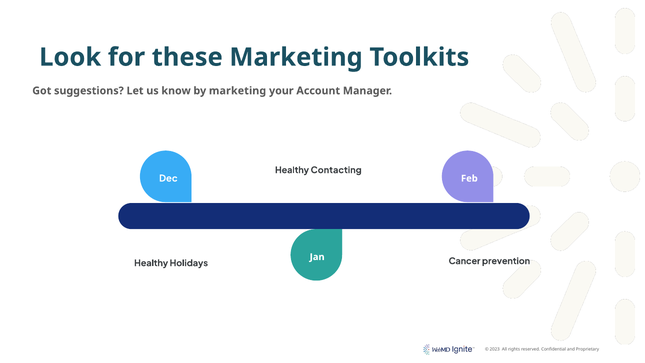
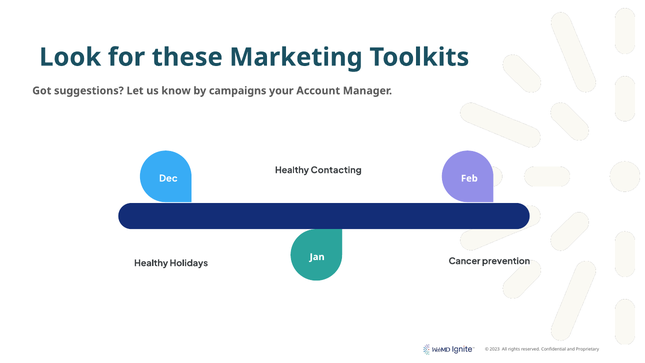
by marketing: marketing -> campaigns
